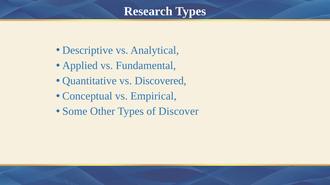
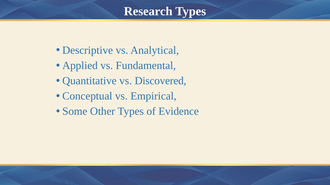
Discover: Discover -> Evidence
